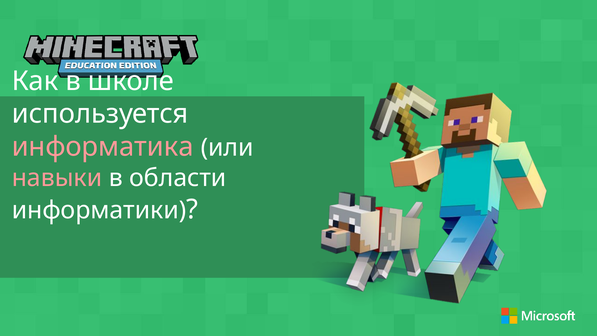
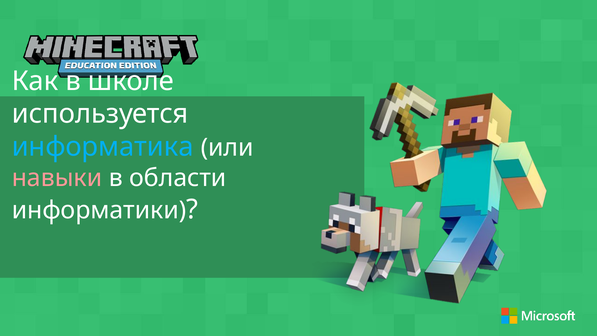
информатика colour: pink -> light blue
